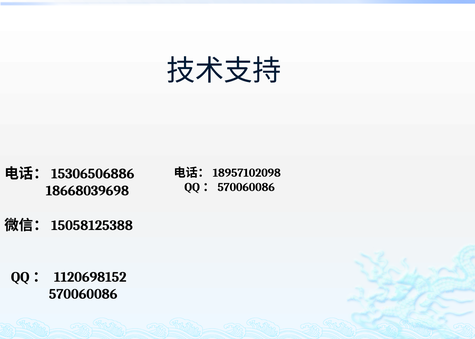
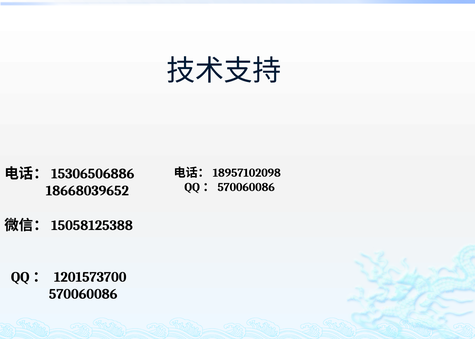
18668039698: 18668039698 -> 18668039652
1120698152: 1120698152 -> 1201573700
